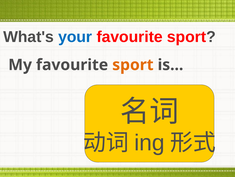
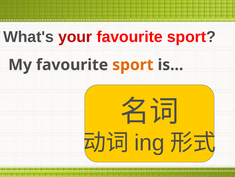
your colour: blue -> red
